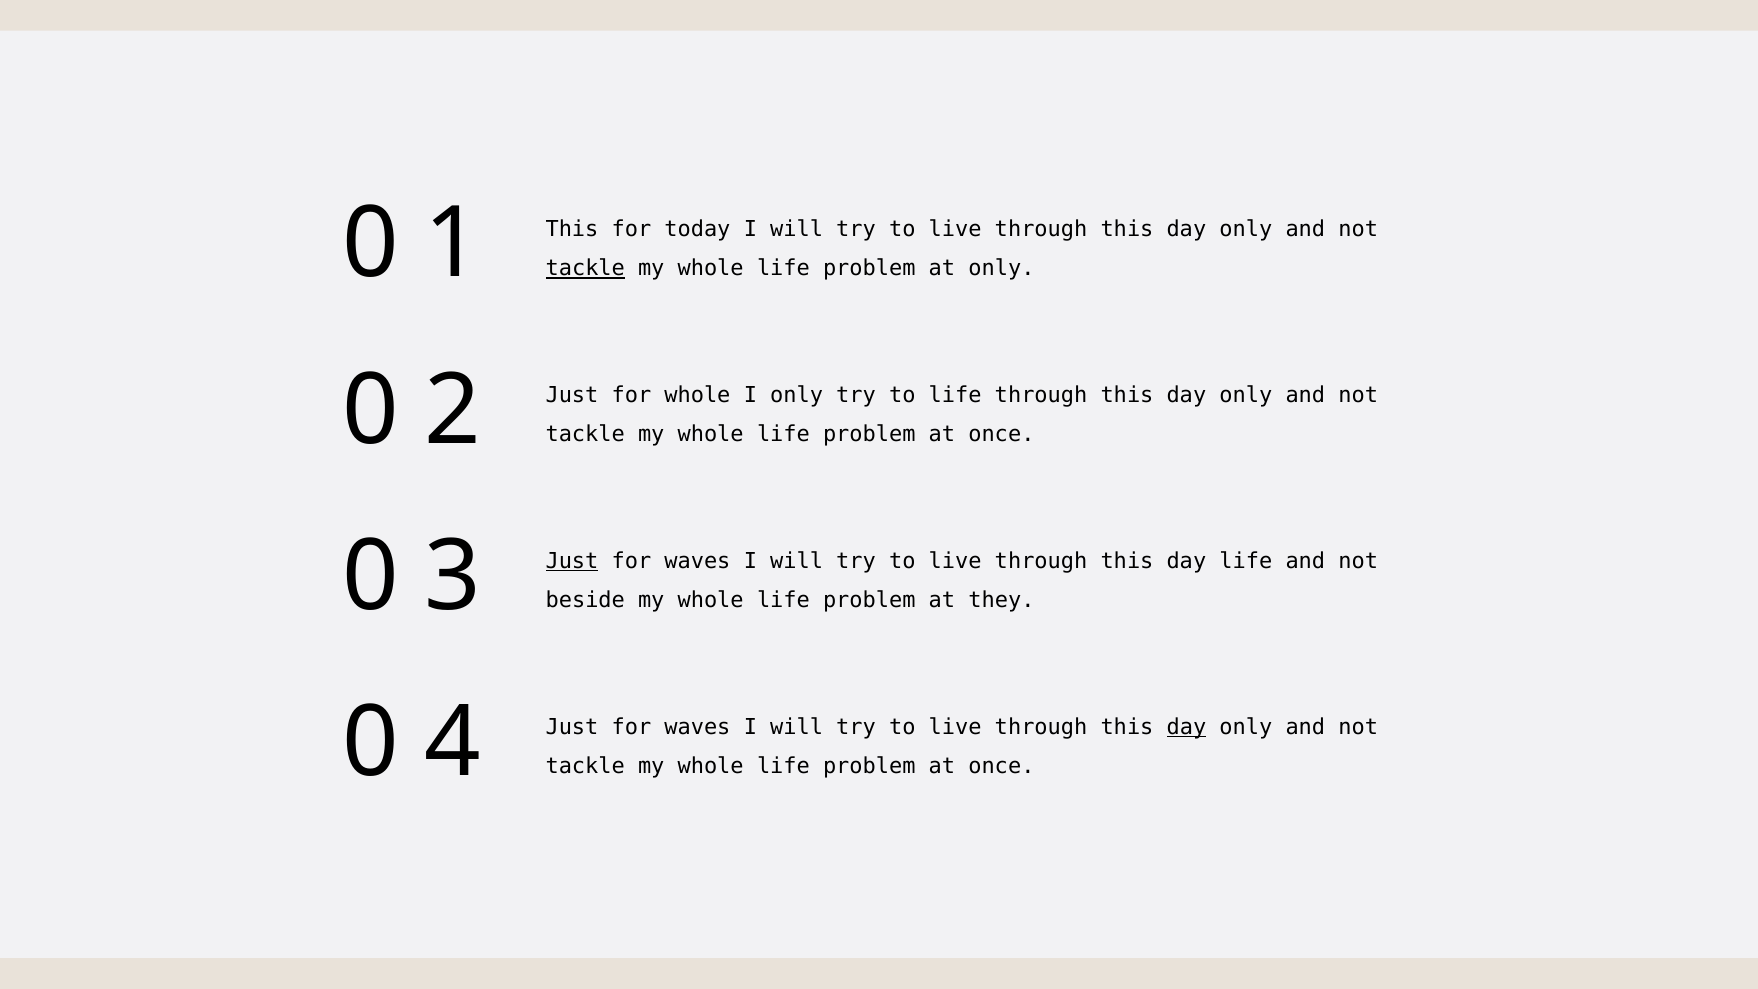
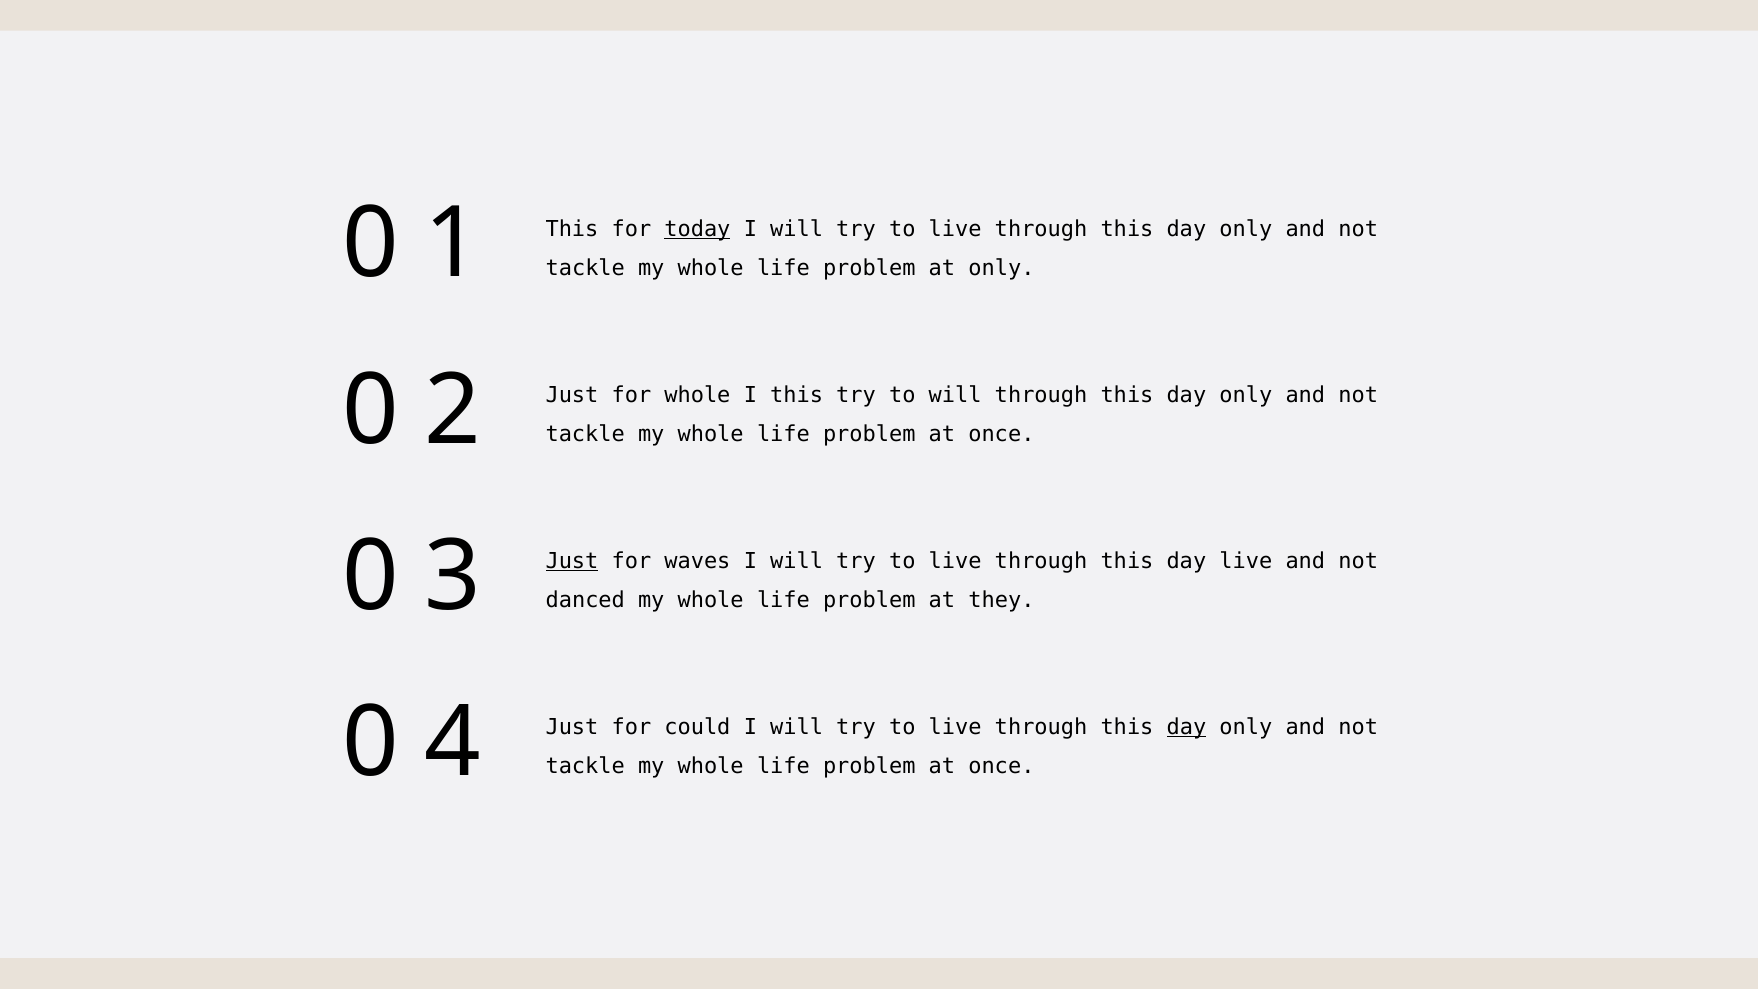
today underline: none -> present
tackle at (585, 268) underline: present -> none
I only: only -> this
to life: life -> will
day life: life -> live
beside: beside -> danced
4 Just for waves: waves -> could
